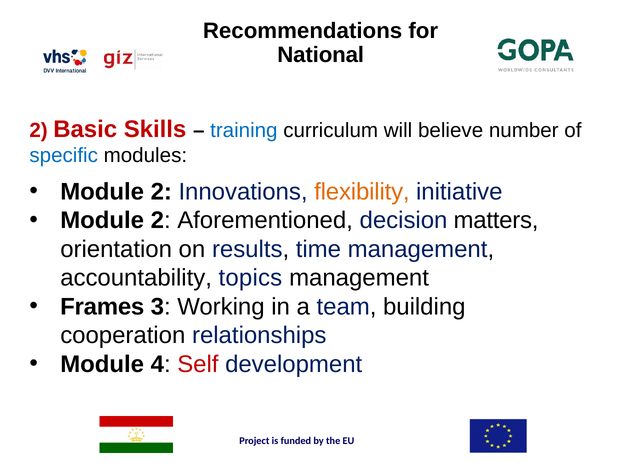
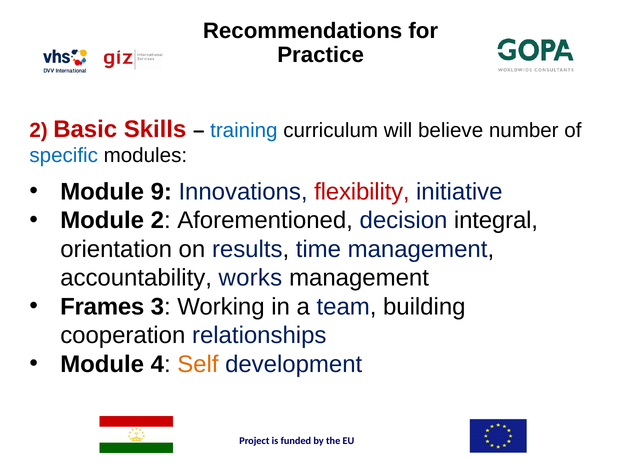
National: National -> Practice
2 at (161, 192): 2 -> 9
flexibility colour: orange -> red
matters: matters -> integral
topics: topics -> works
Self colour: red -> orange
